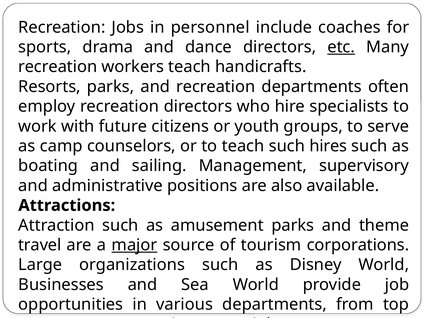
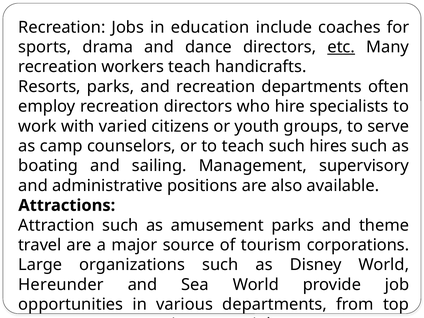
personnel: personnel -> education
future: future -> varied
major underline: present -> none
Businesses: Businesses -> Hereunder
